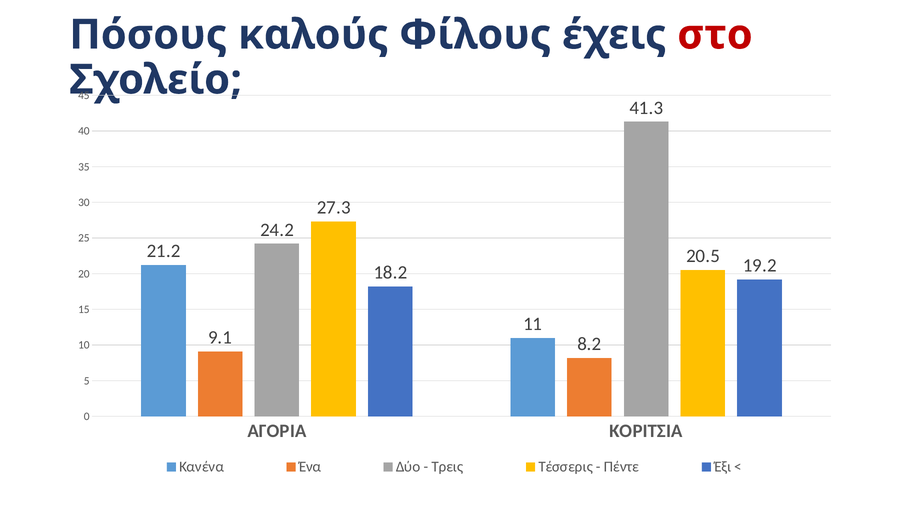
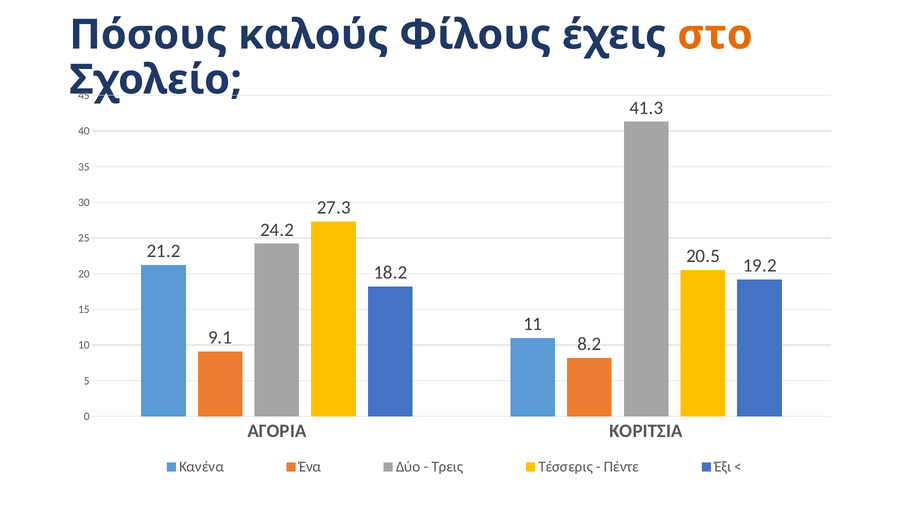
στο colour: red -> orange
